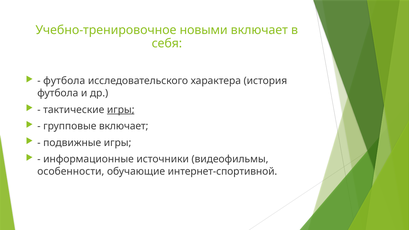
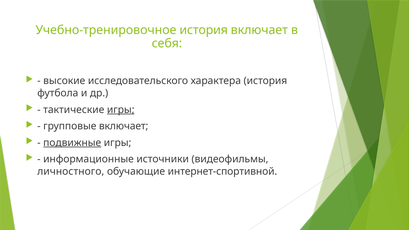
Учебно-тренировочное новыми: новыми -> история
футбола at (64, 81): футбола -> высокие
подвижные underline: none -> present
особенности: особенности -> личностного
